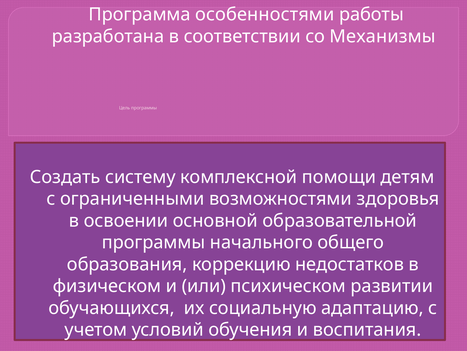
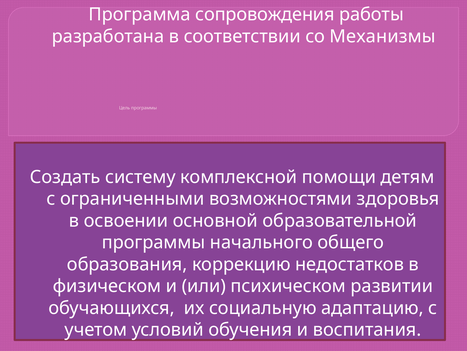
особенностями: особенностями -> сопровождения
